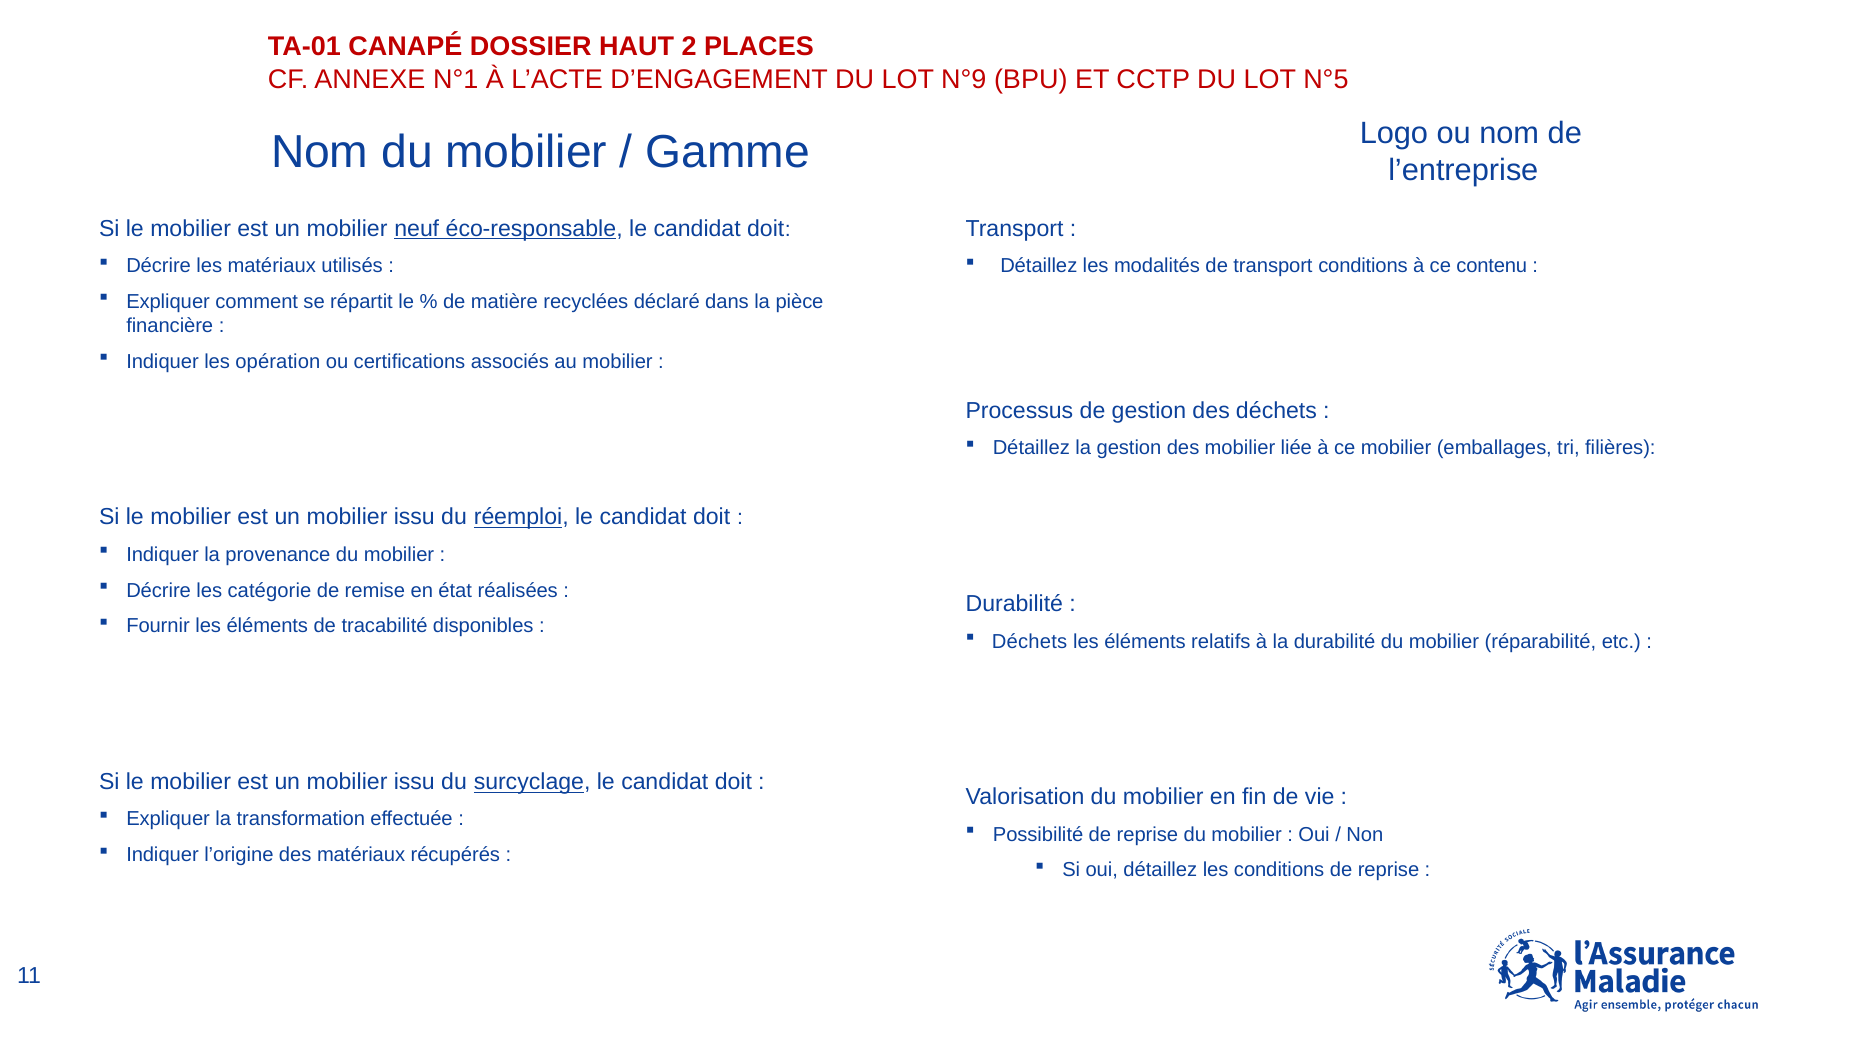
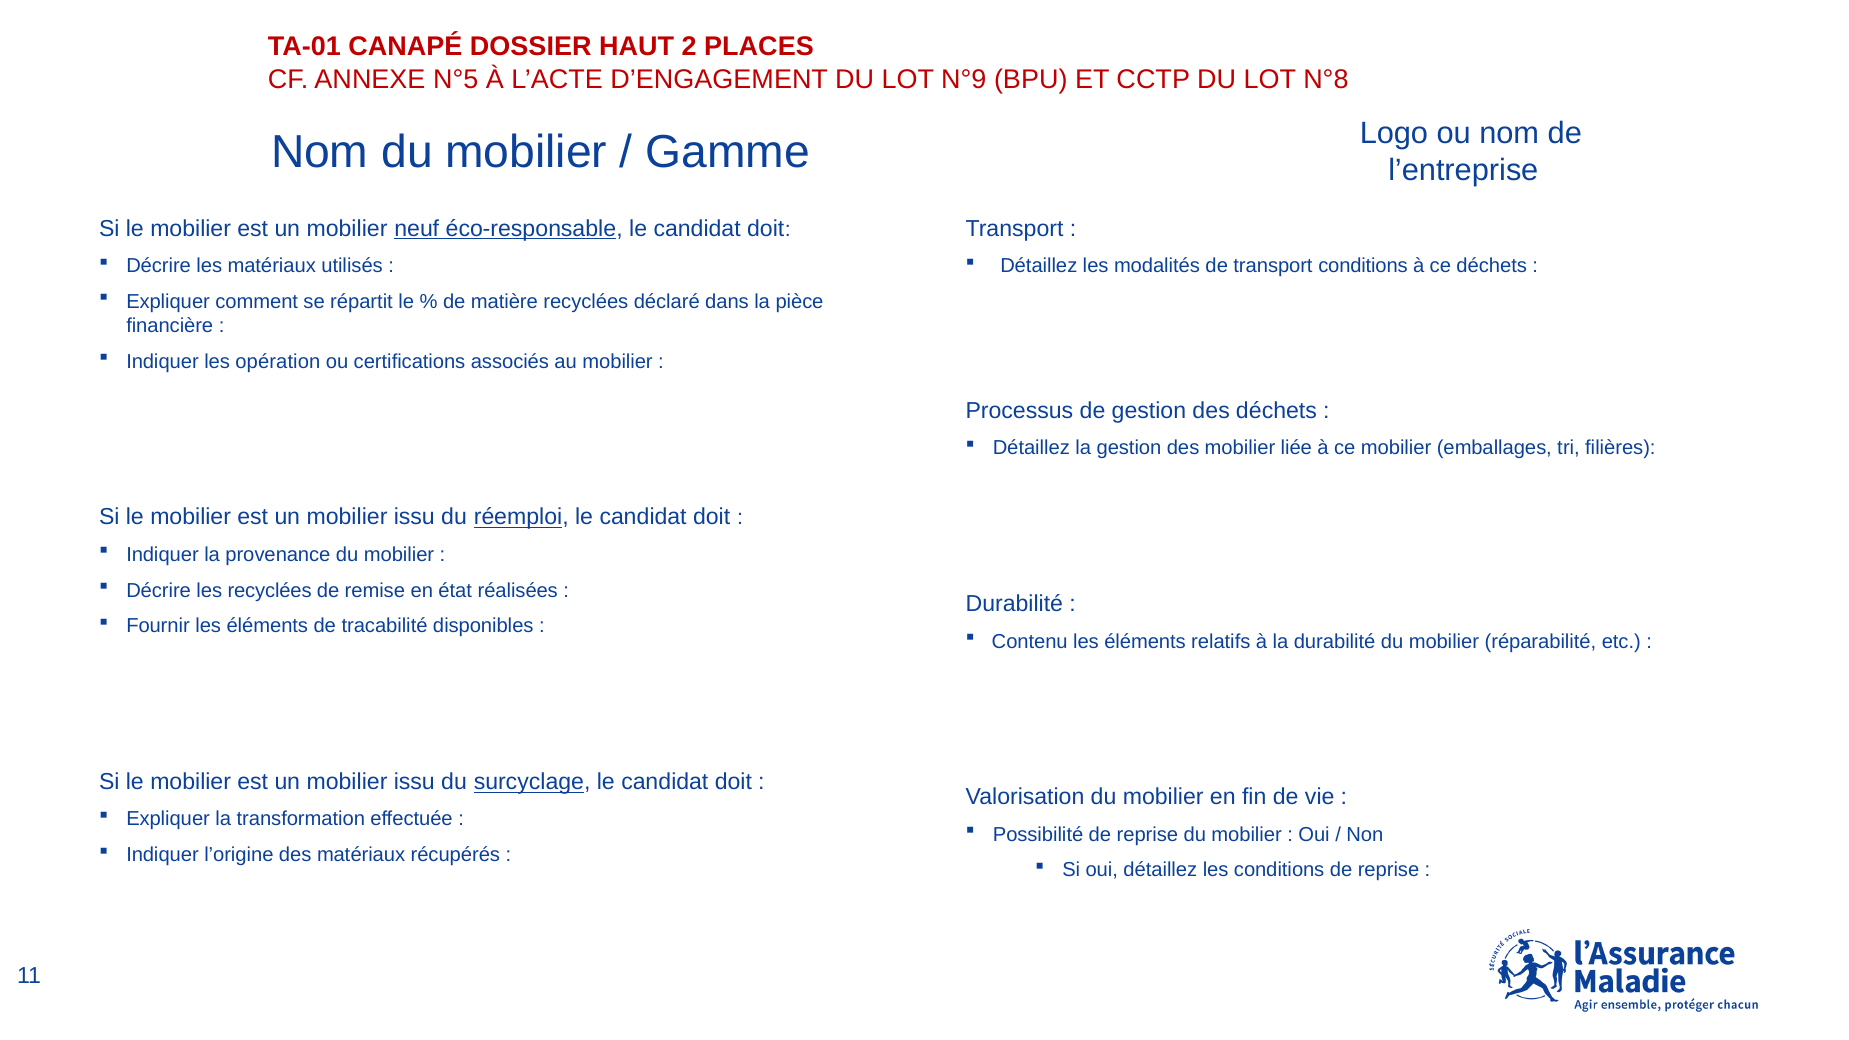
N°1: N°1 -> N°5
N°5: N°5 -> N°8
ce contenu: contenu -> déchets
les catégorie: catégorie -> recyclées
Déchets at (1030, 641): Déchets -> Contenu
